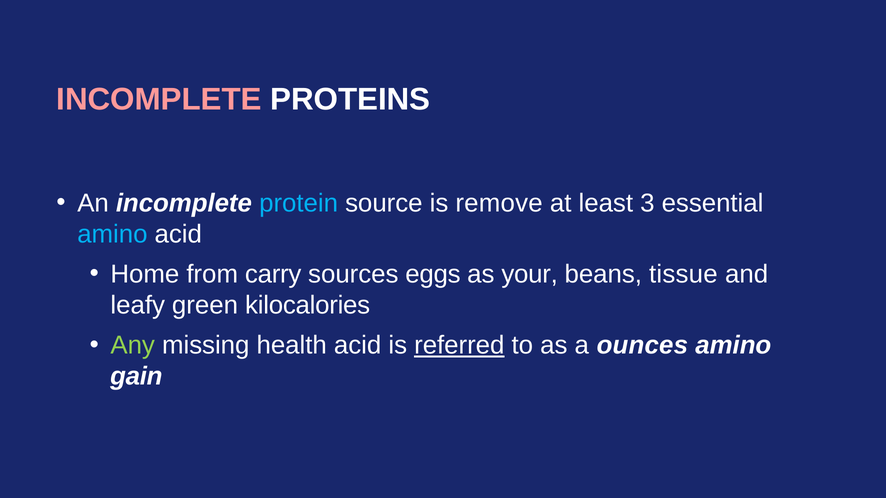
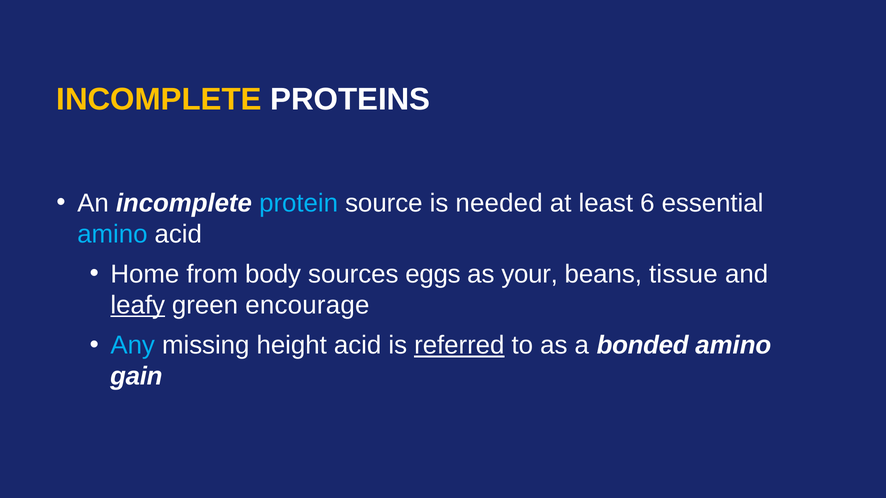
INCOMPLETE at (159, 99) colour: pink -> yellow
remove: remove -> needed
3: 3 -> 6
carry: carry -> body
leafy underline: none -> present
kilocalories: kilocalories -> encourage
Any colour: light green -> light blue
health: health -> height
ounces: ounces -> bonded
